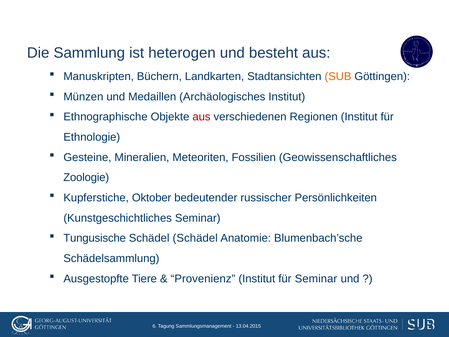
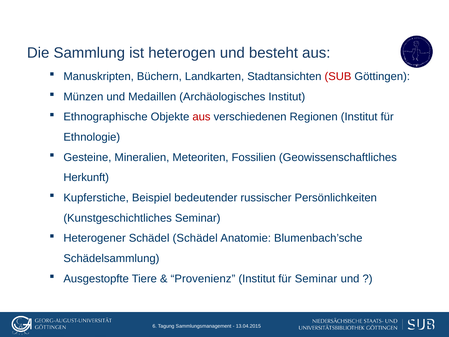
SUB colour: orange -> red
Zoologie: Zoologie -> Herkunft
Oktober: Oktober -> Beispiel
Tungusische: Tungusische -> Heterogener
